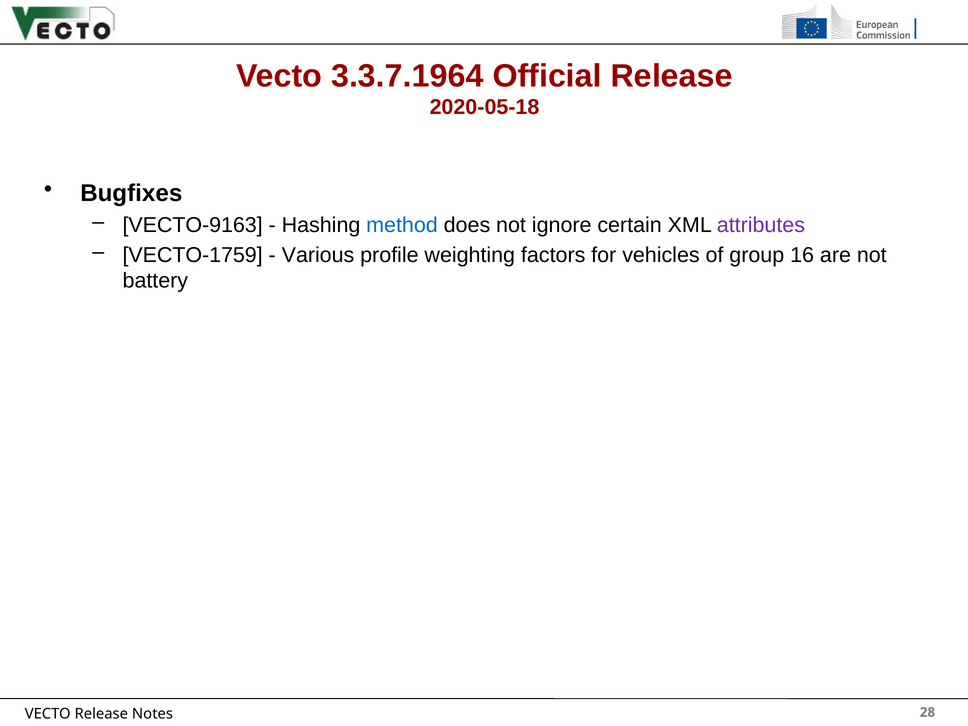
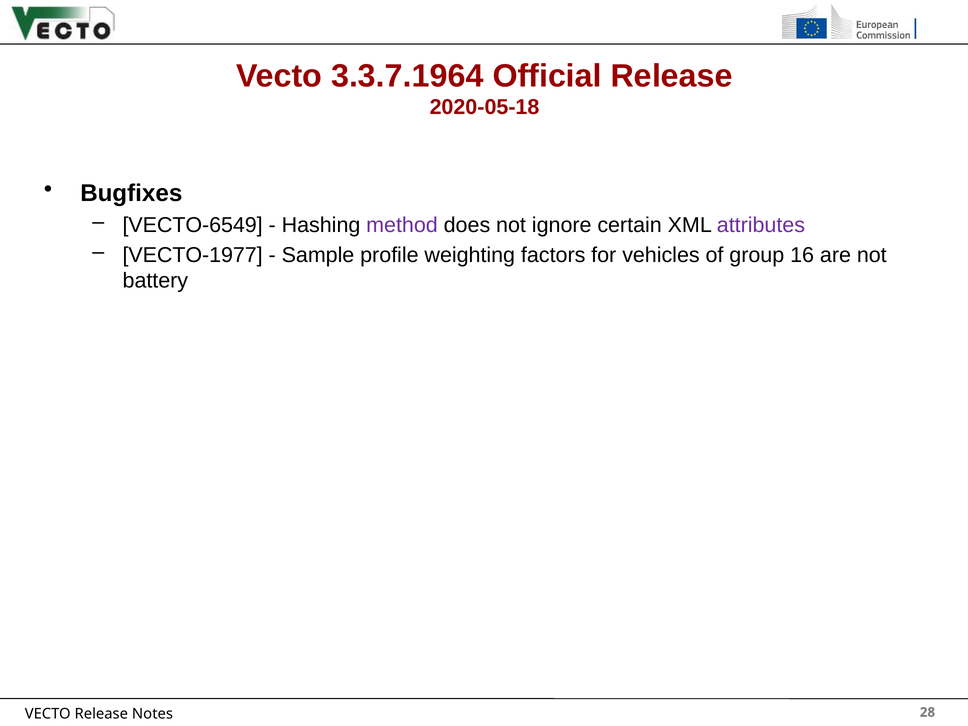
VECTO-9163: VECTO-9163 -> VECTO-6549
method colour: blue -> purple
VECTO-1759: VECTO-1759 -> VECTO-1977
Various: Various -> Sample
